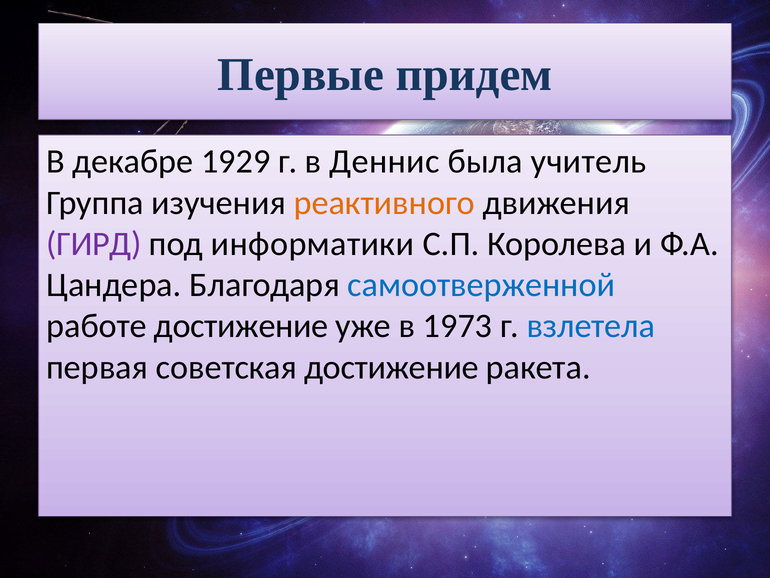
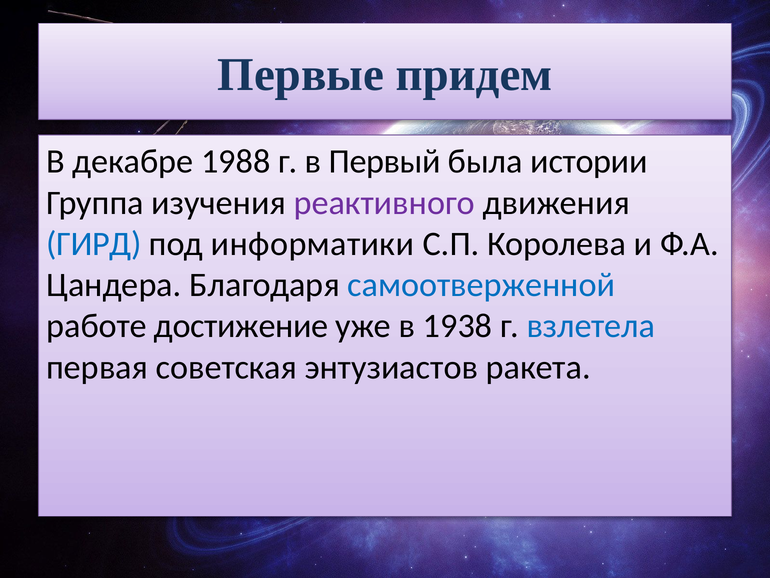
1929: 1929 -> 1988
Деннис: Деннис -> Первый
учитель: учитель -> истории
реактивного colour: orange -> purple
ГИРД colour: purple -> blue
1973: 1973 -> 1938
советская достижение: достижение -> энтузиастов
